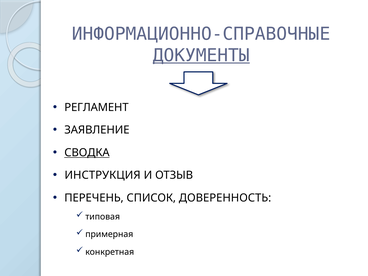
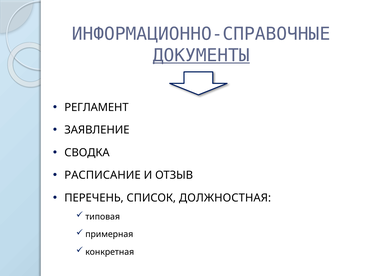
СВОДКА underline: present -> none
ИНСТРУКЦИЯ: ИНСТРУКЦИЯ -> РАСПИСАНИЕ
ДОВЕРЕННОСТЬ: ДОВЕРЕННОСТЬ -> ДОЛЖНОСТНАЯ
